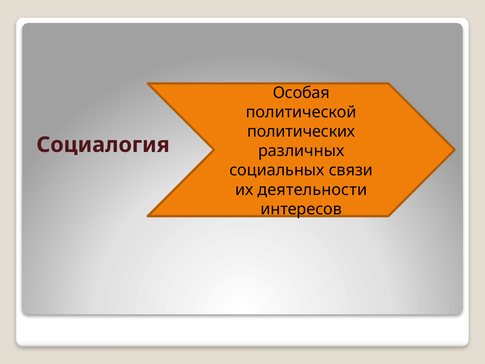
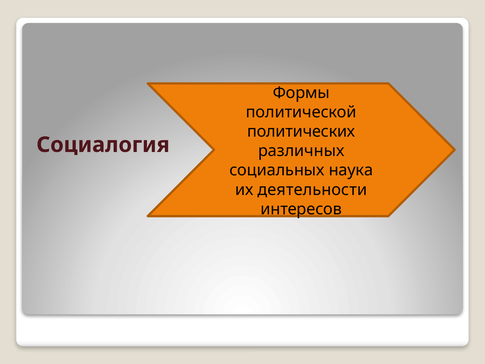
Особая: Особая -> Формы
связи: связи -> наука
